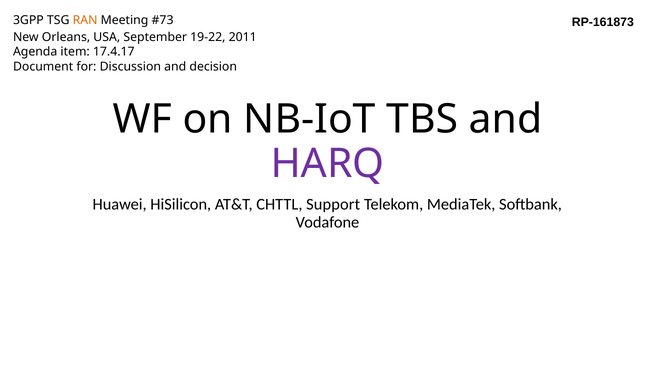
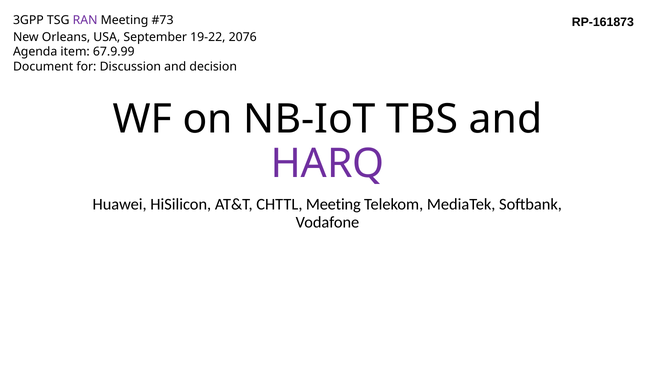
RAN colour: orange -> purple
2011: 2011 -> 2076
17.4.17: 17.4.17 -> 67.9.99
CHTTL Support: Support -> Meeting
